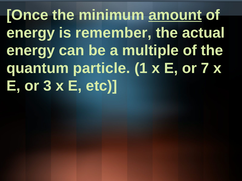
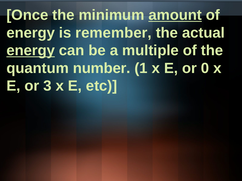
energy at (31, 51) underline: none -> present
particle: particle -> number
7: 7 -> 0
